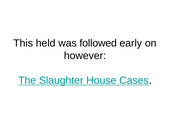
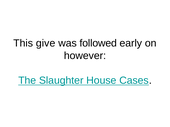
held: held -> give
